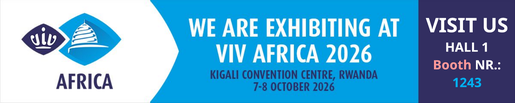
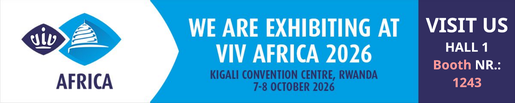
1243 colour: light blue -> pink
